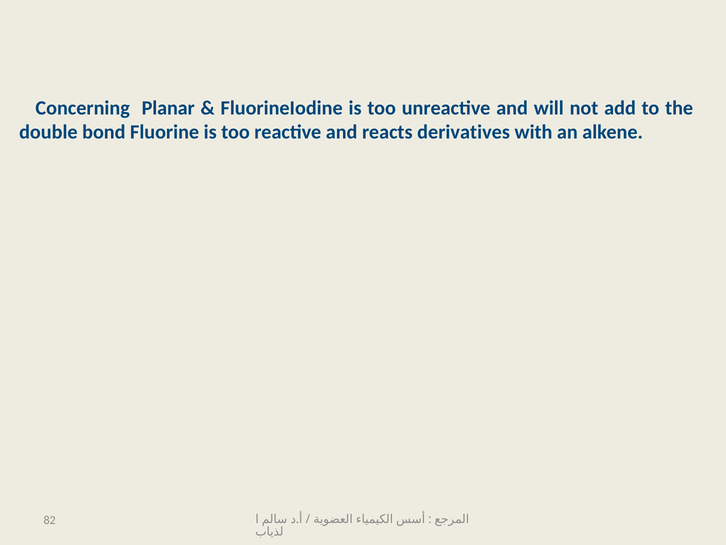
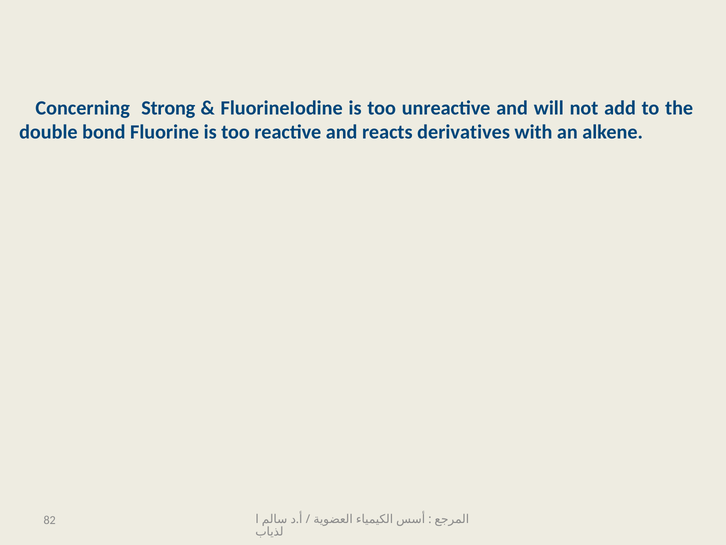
Planar: Planar -> Strong
